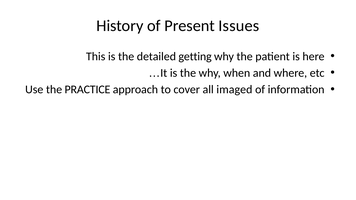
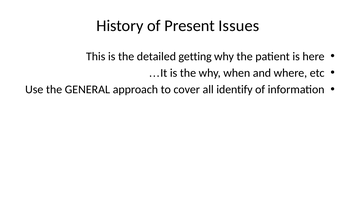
PRACTICE: PRACTICE -> GENERAL
imaged: imaged -> identify
